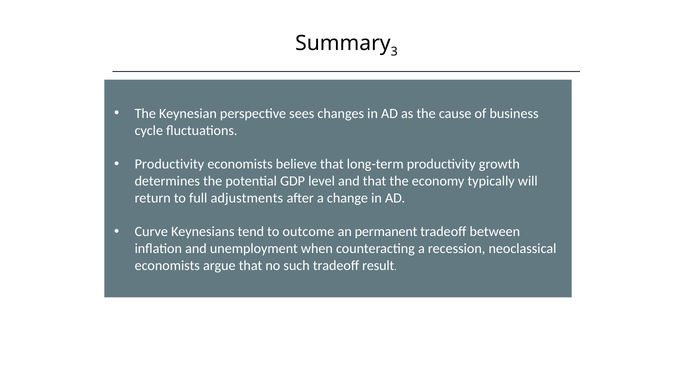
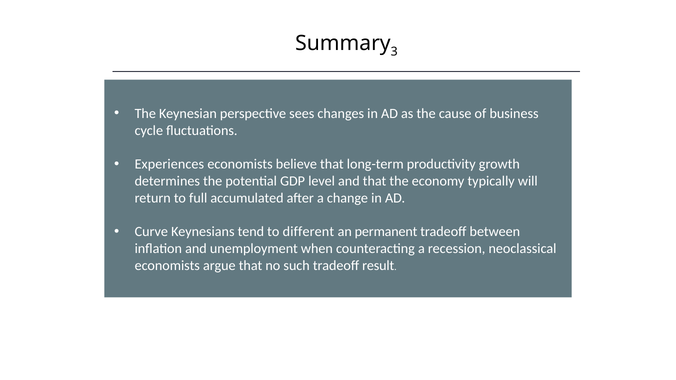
Productivity at (169, 164): Productivity -> Experiences
adjustments: adjustments -> accumulated
outcome: outcome -> different
